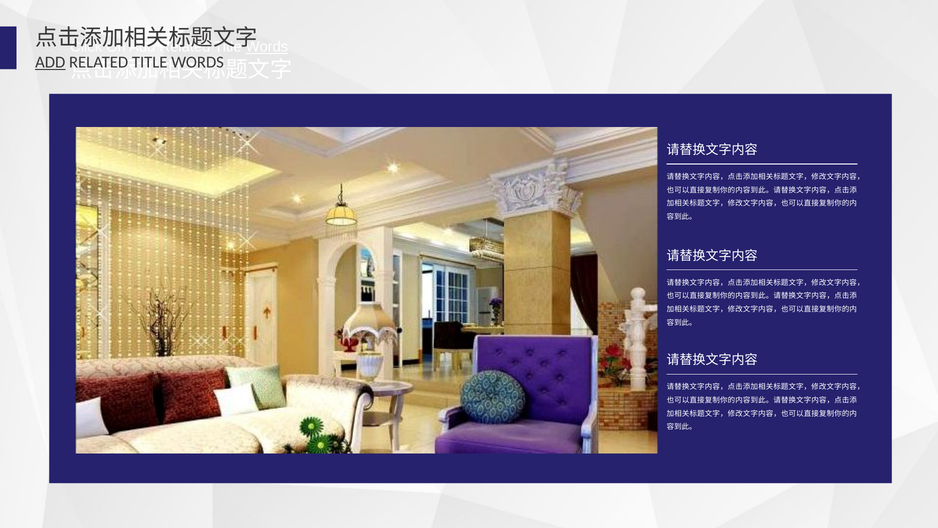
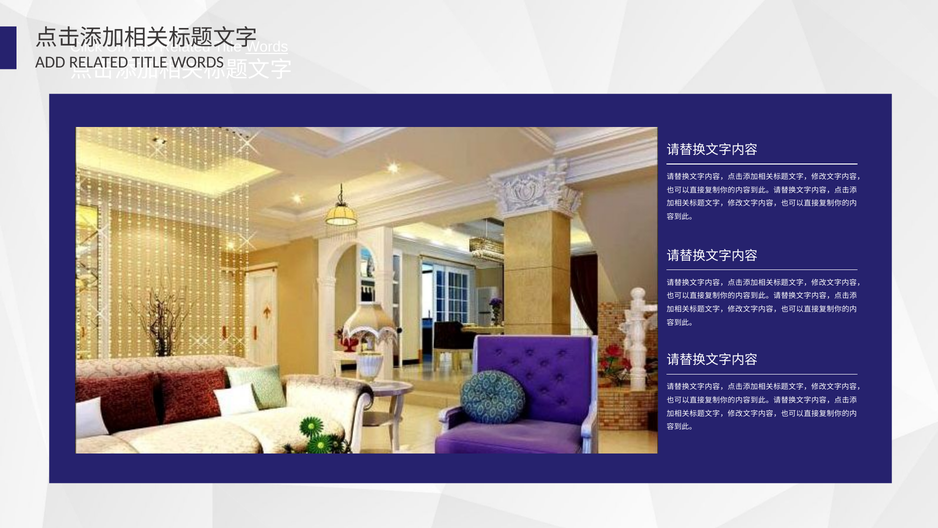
ADD at (50, 62) underline: present -> none
